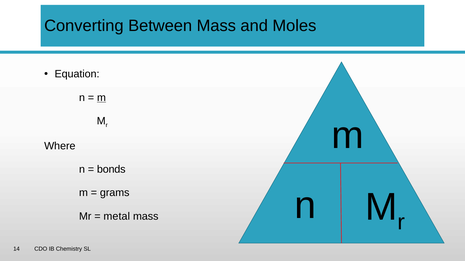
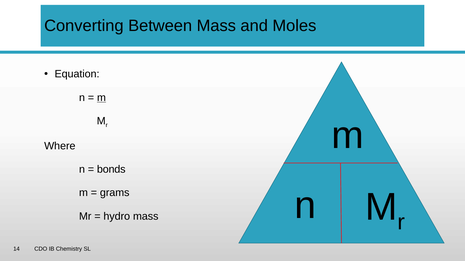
metal: metal -> hydro
